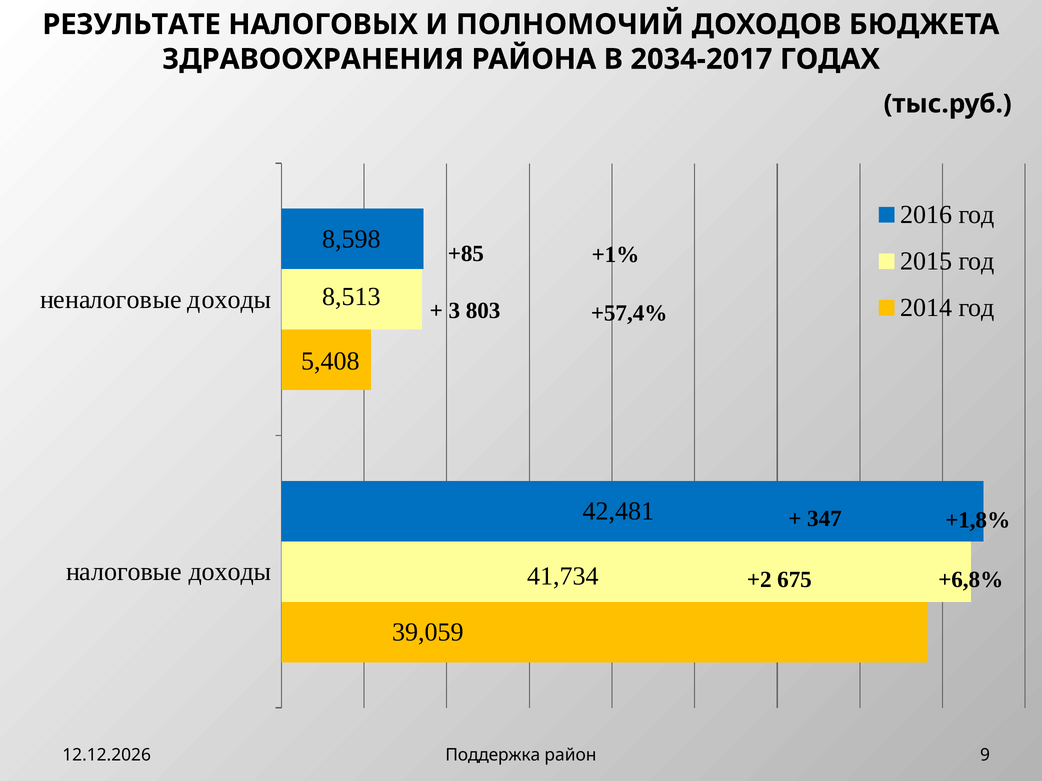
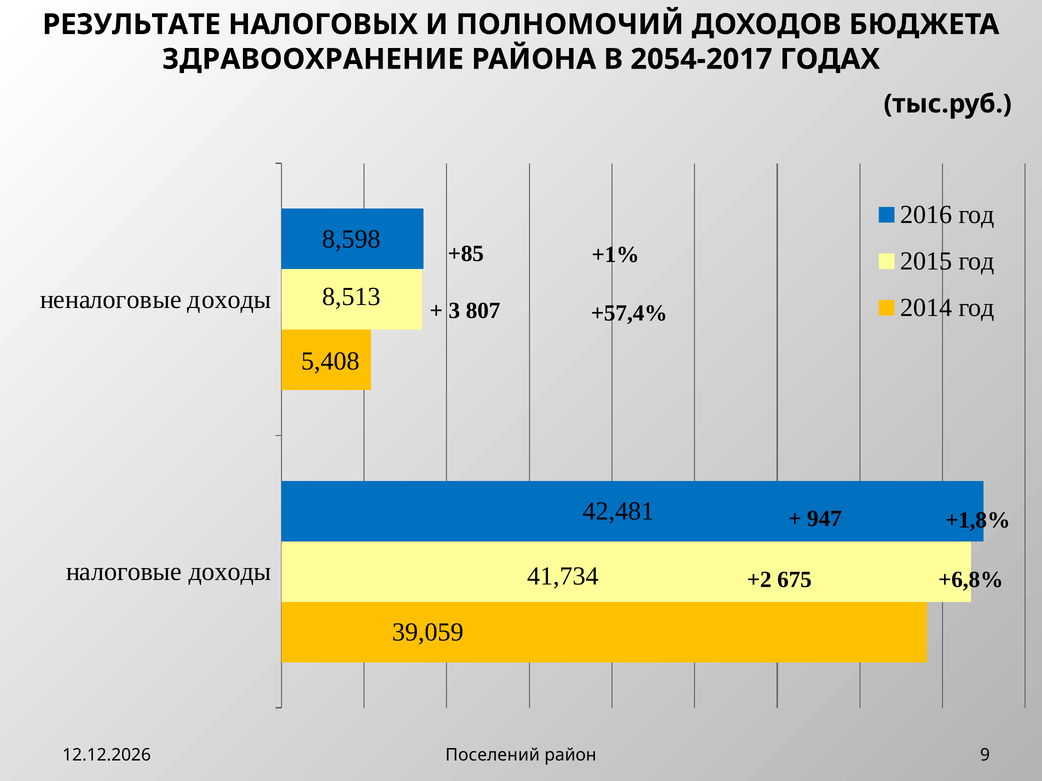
ЗДРАВООХРАНЕНИЯ: ЗДРАВООХРАНЕНИЯ -> ЗДРАВООХРАНЕНИЕ
2034-2017: 2034-2017 -> 2054-2017
803: 803 -> 807
347: 347 -> 947
Поддержка: Поддержка -> Поселений
